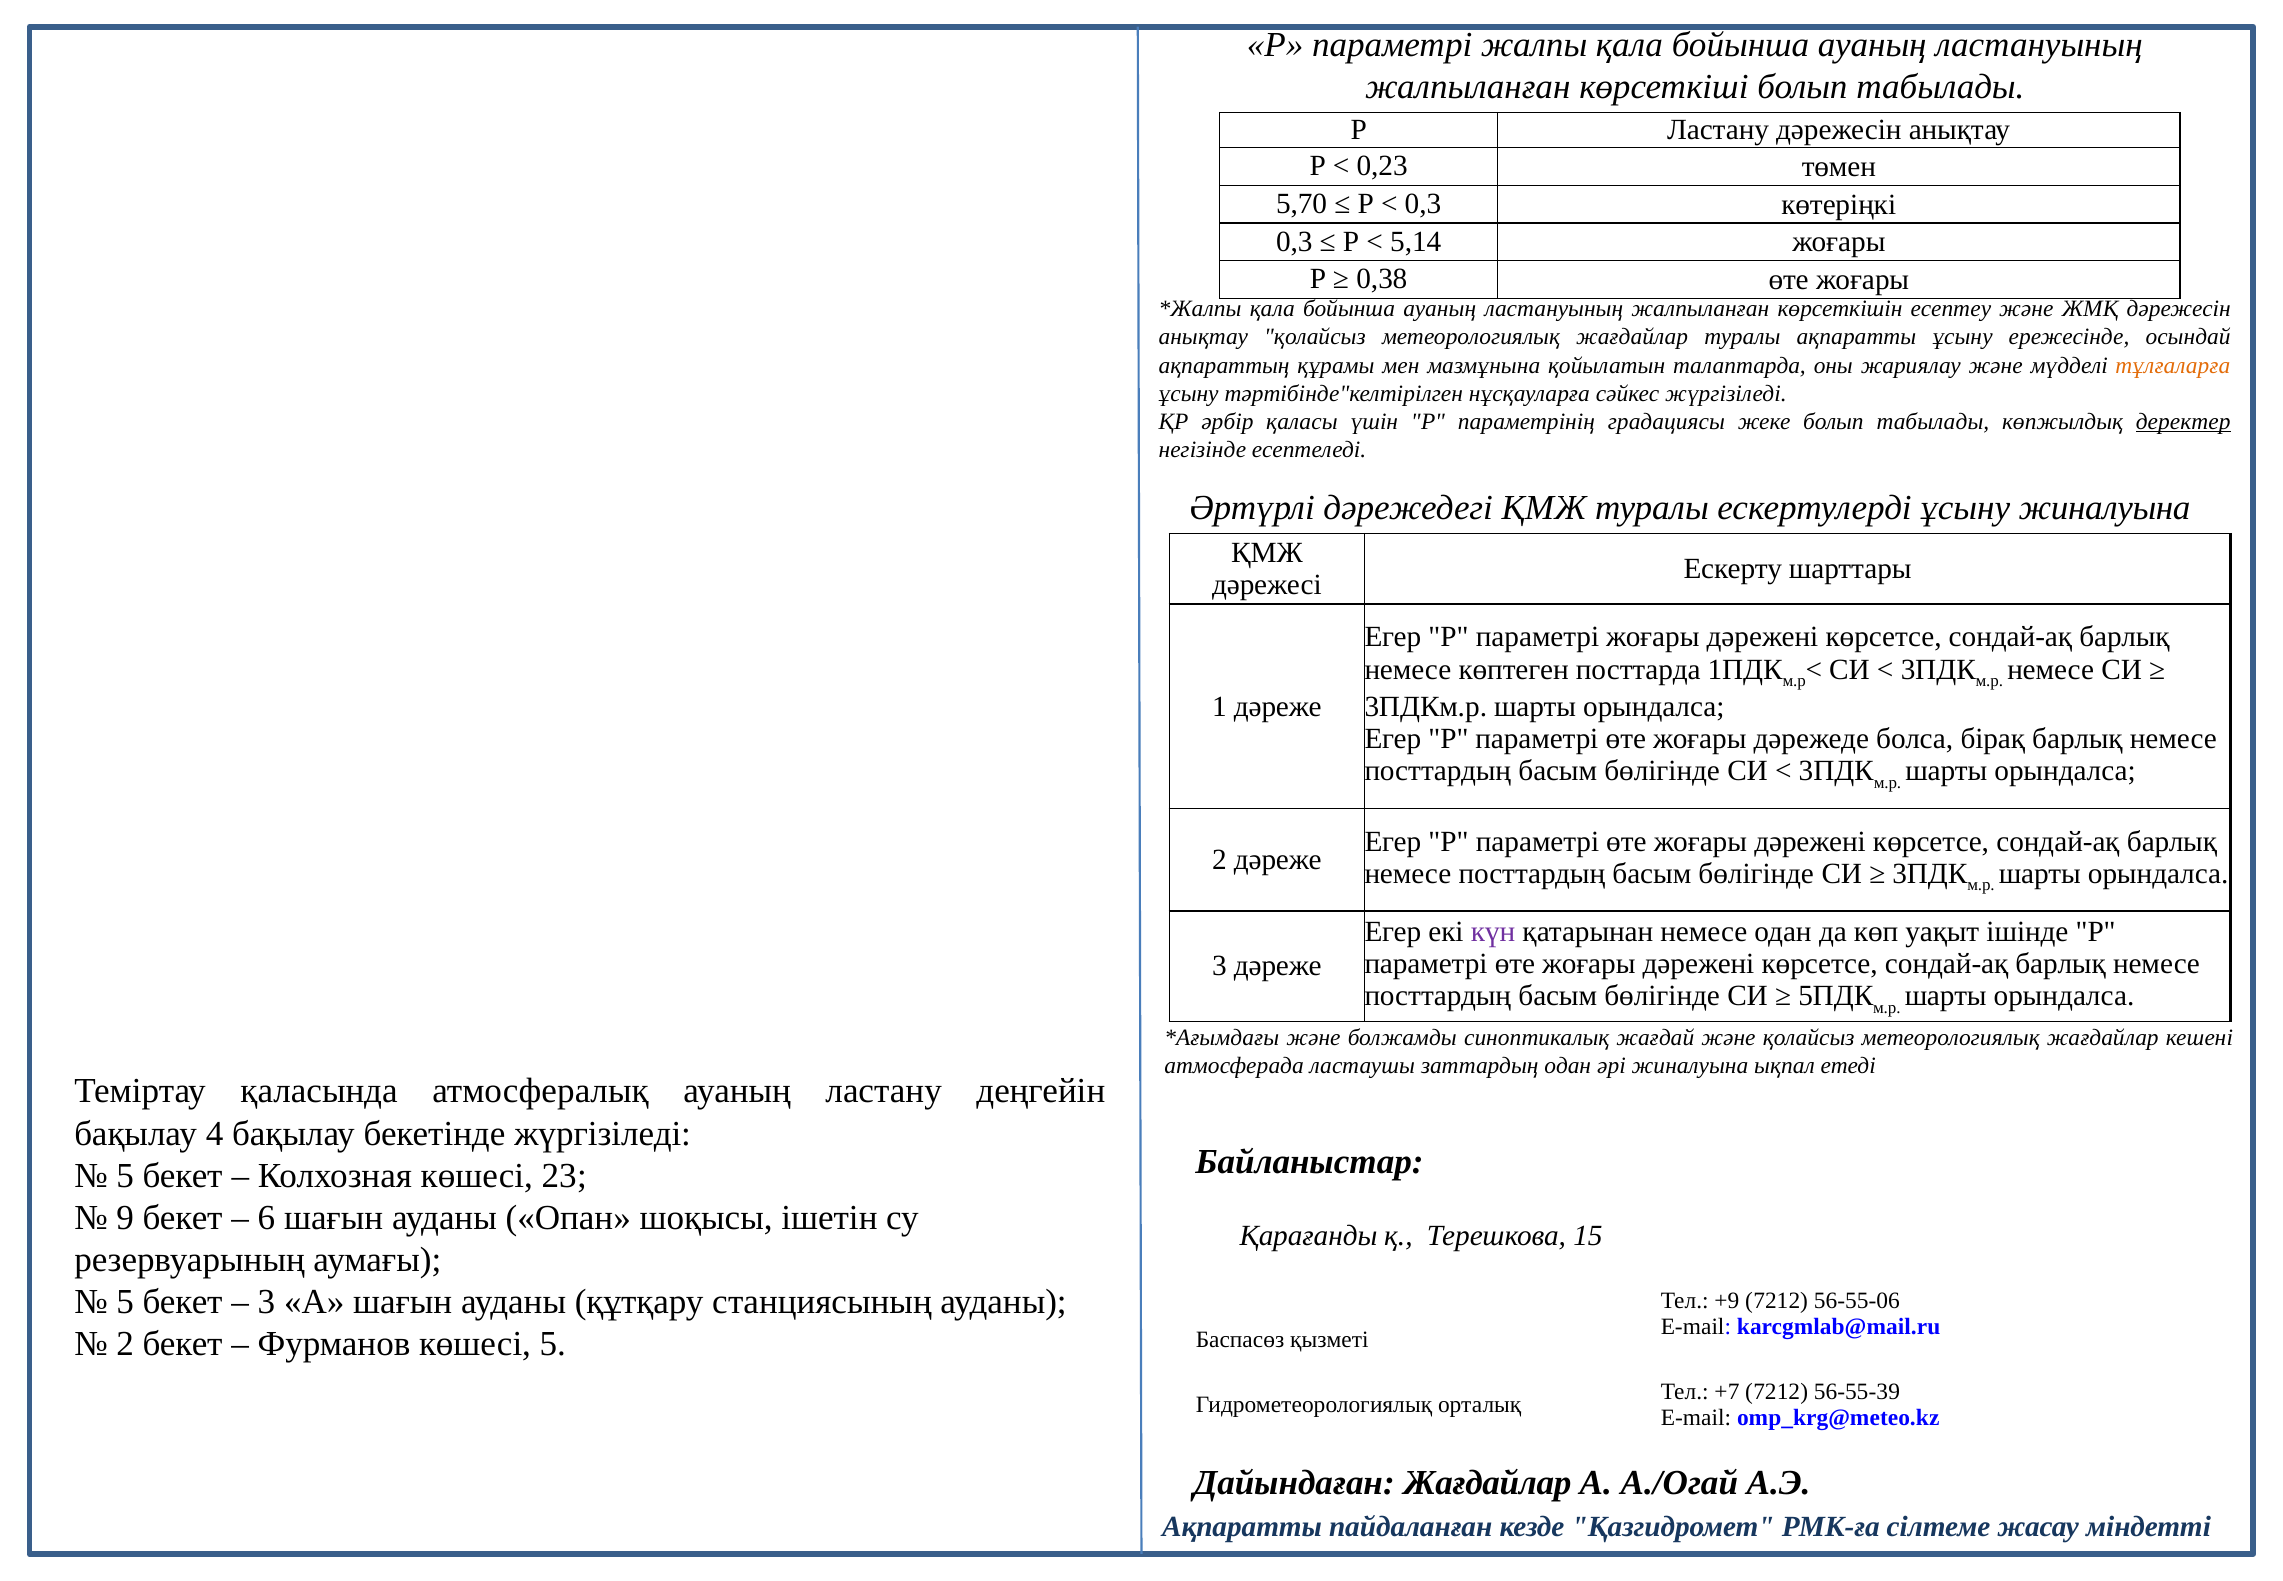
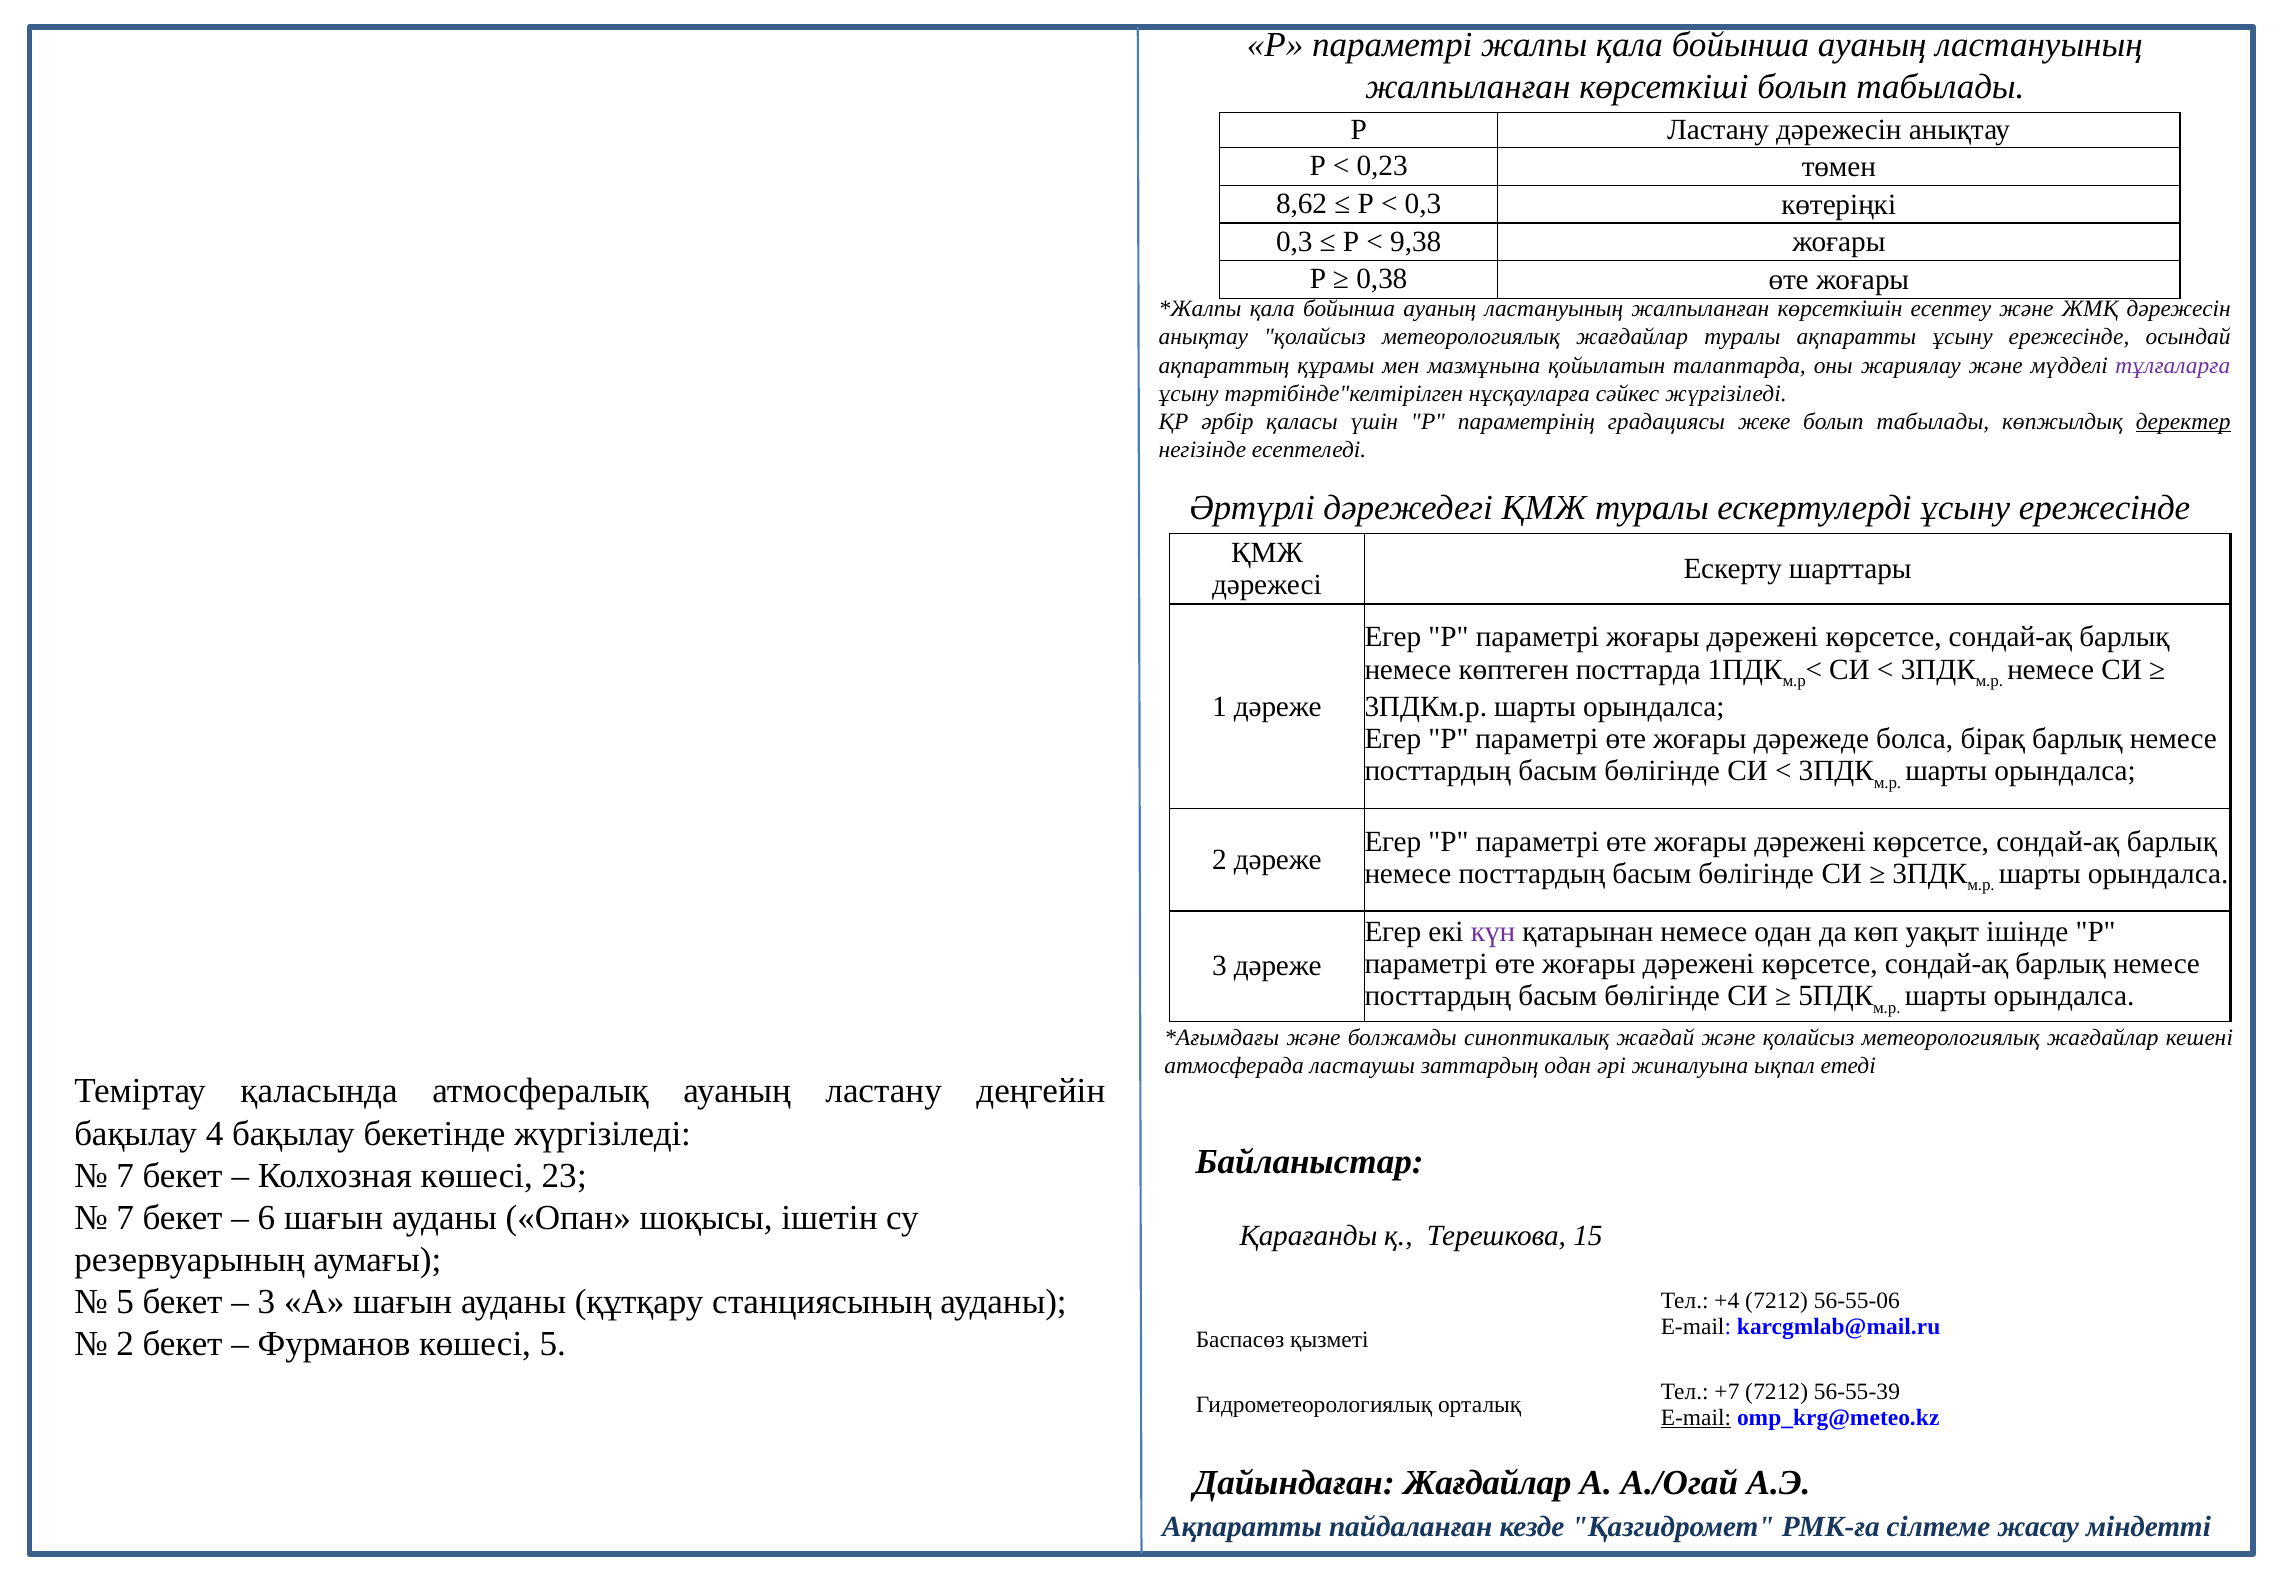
5,70: 5,70 -> 8,62
5,14: 5,14 -> 9,38
тұлғаларға colour: orange -> purple
ескертулерді ұсыну жиналуына: жиналуына -> ережесінде
5 at (125, 1175): 5 -> 7
9 at (125, 1217): 9 -> 7
+9: +9 -> +4
E-mail at (1696, 1417) underline: none -> present
